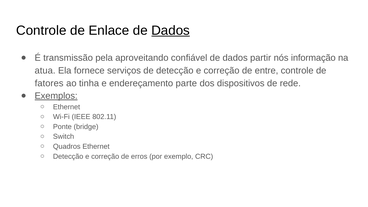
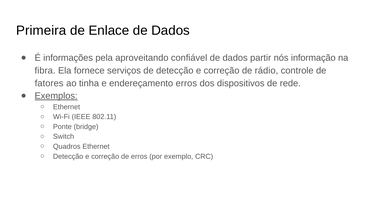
Controle at (41, 30): Controle -> Primeira
Dados at (171, 30) underline: present -> none
transmissão: transmissão -> informações
atua: atua -> fibra
entre: entre -> rádio
endereçamento parte: parte -> erros
